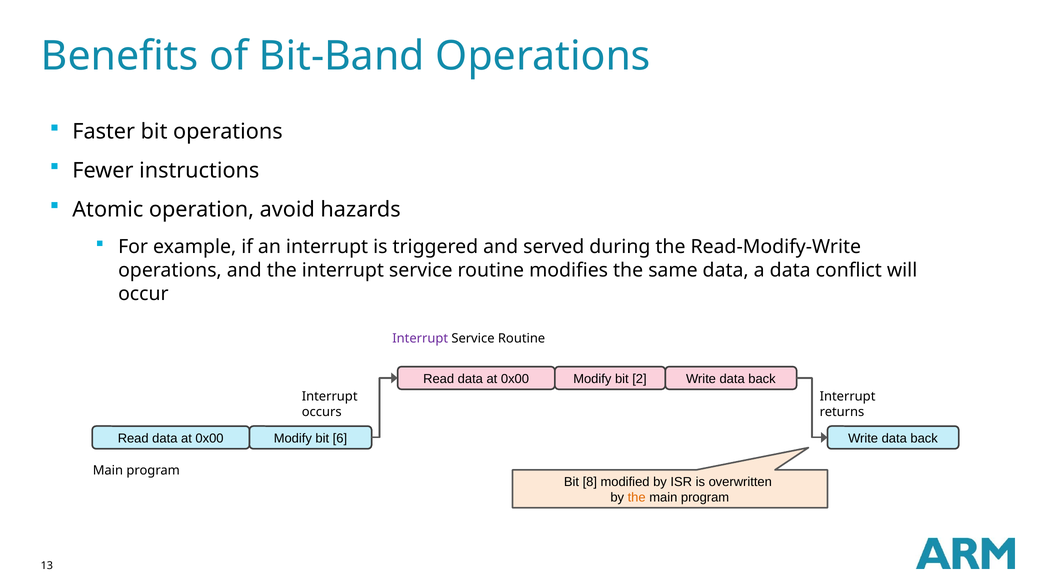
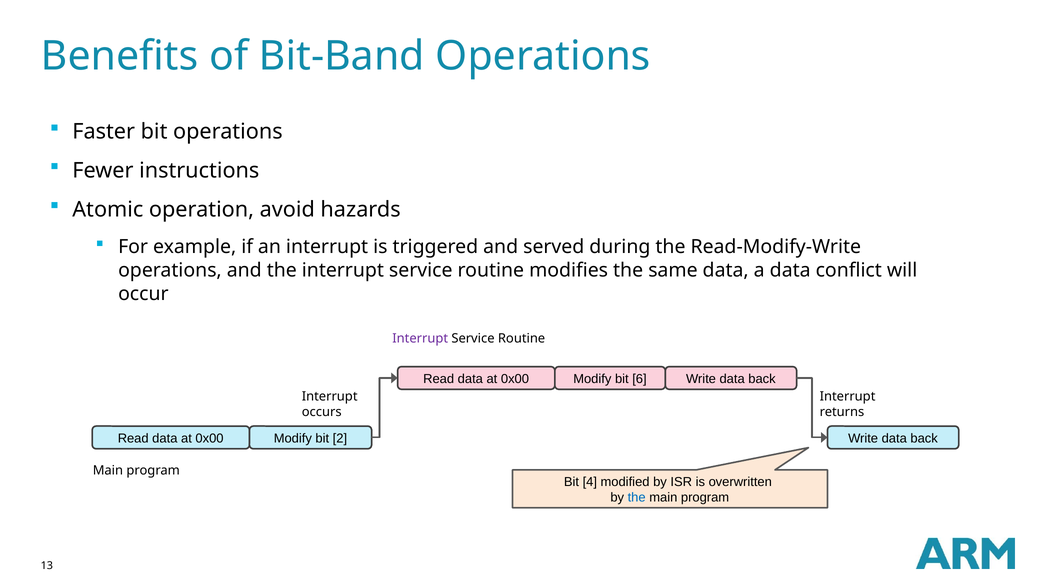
2: 2 -> 6
6: 6 -> 2
8: 8 -> 4
the at (637, 498) colour: orange -> blue
